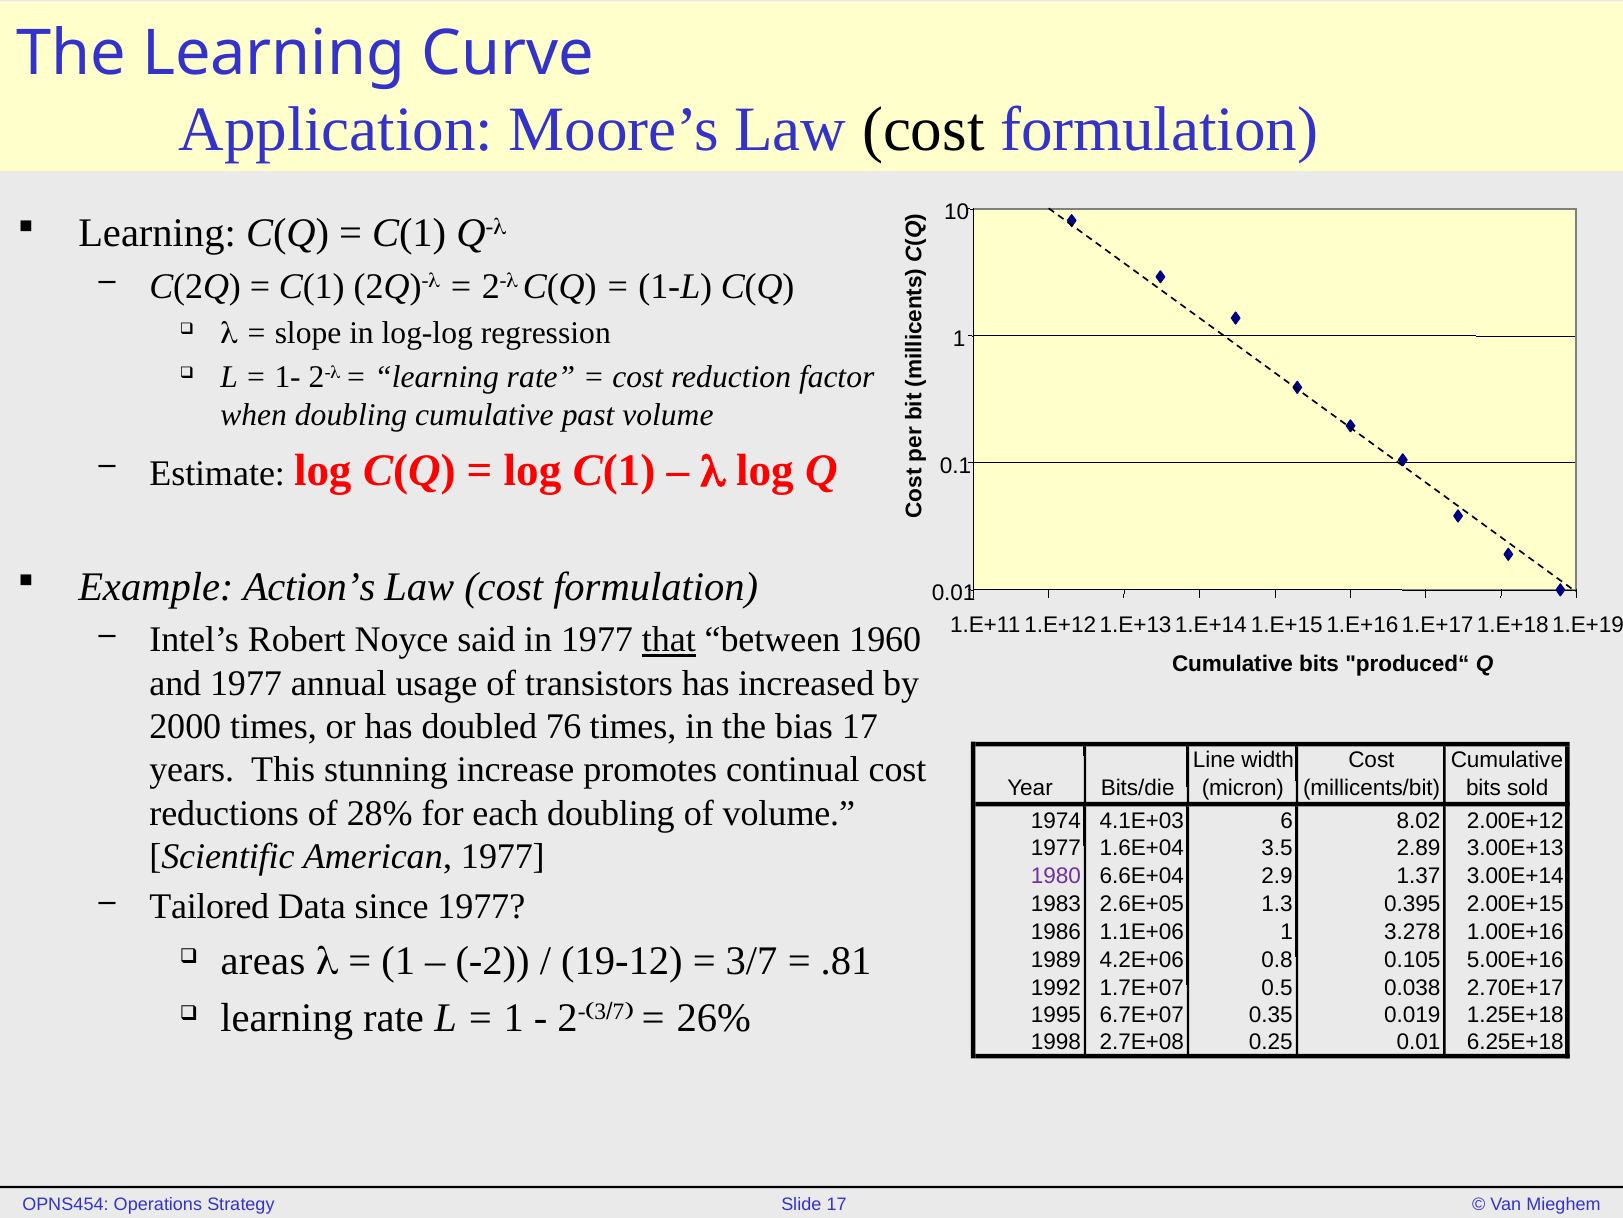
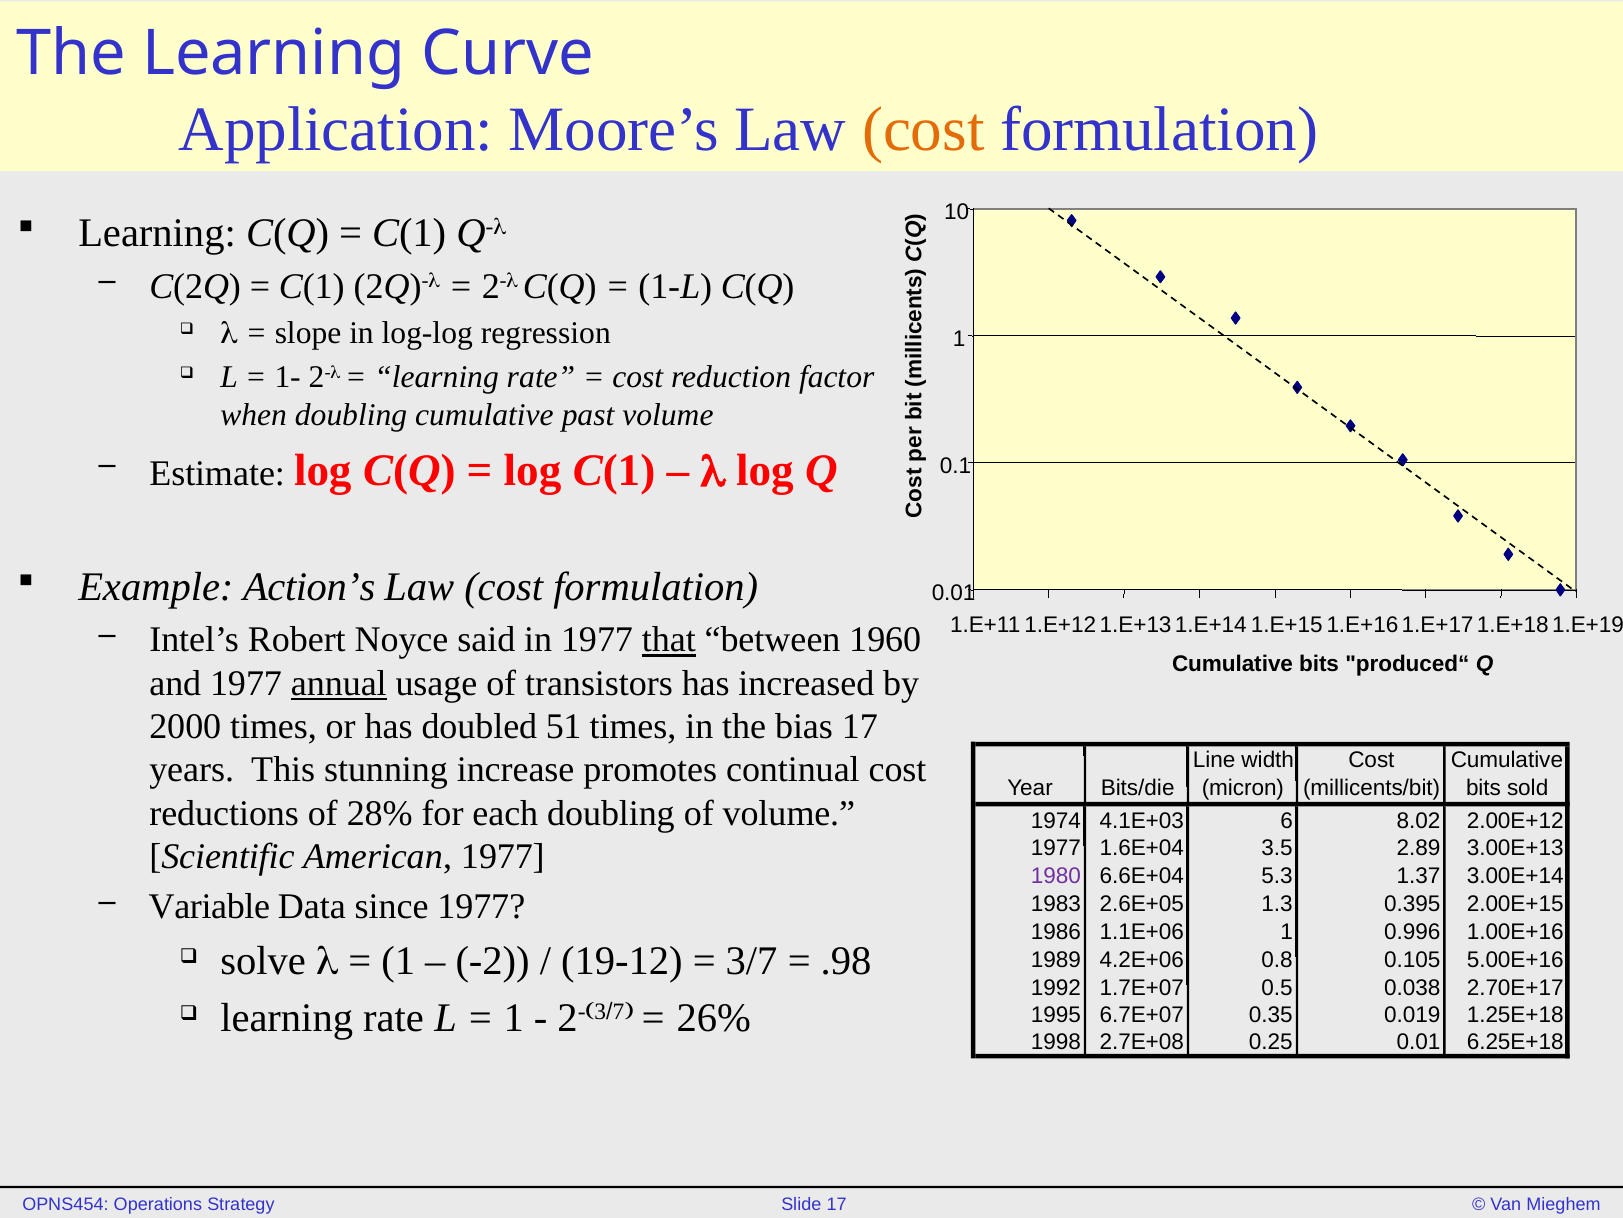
cost at (923, 129) colour: black -> orange
annual underline: none -> present
76: 76 -> 51
2.9: 2.9 -> 5.3
Tailored: Tailored -> Variable
3.278: 3.278 -> 0.996
areas: areas -> solve
.81: .81 -> .98
